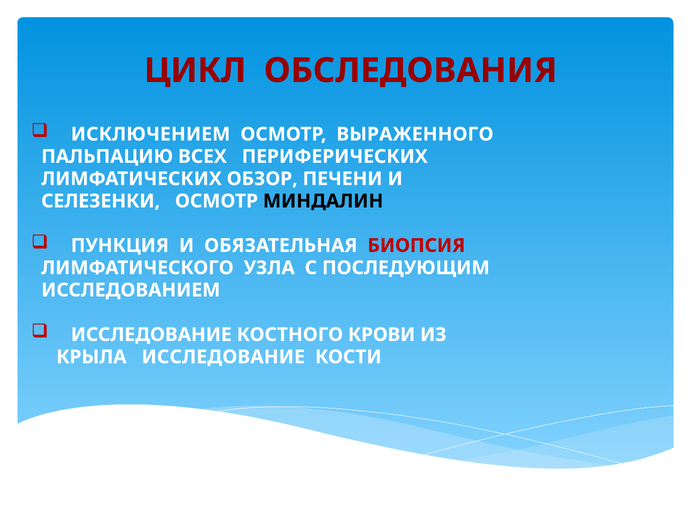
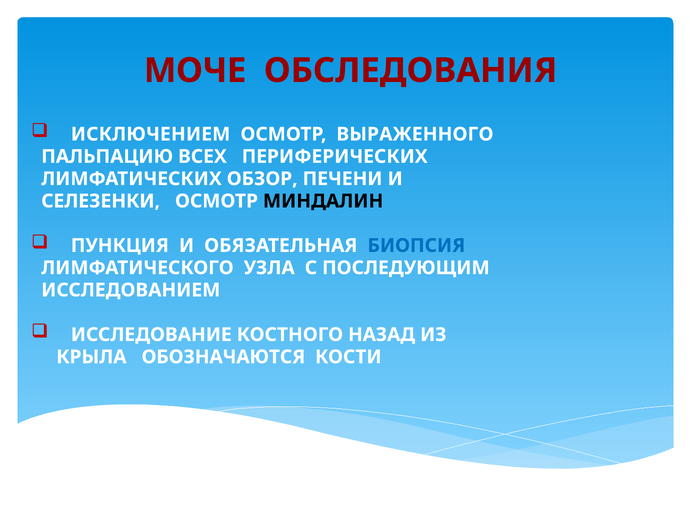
ЦИКЛ: ЦИКЛ -> МОЧЕ
БИОПСИЯ colour: red -> blue
КРОВИ: КРОВИ -> НАЗАД
КРЫЛА ИССЛЕДОВАНИЕ: ИССЛЕДОВАНИЕ -> ОБОЗНАЧАЮТСЯ
